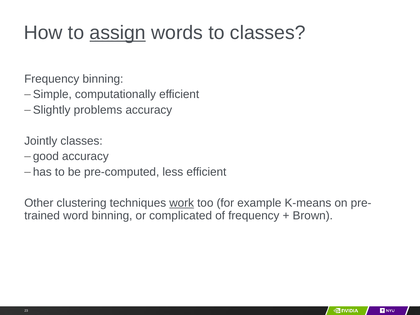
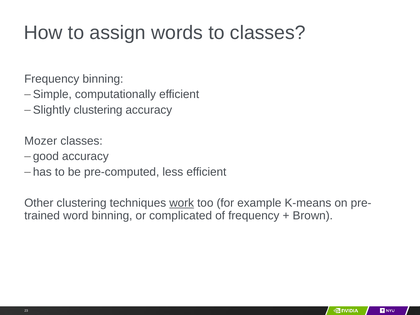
assign underline: present -> none
Slightly problems: problems -> clustering
Jointly: Jointly -> Mozer
